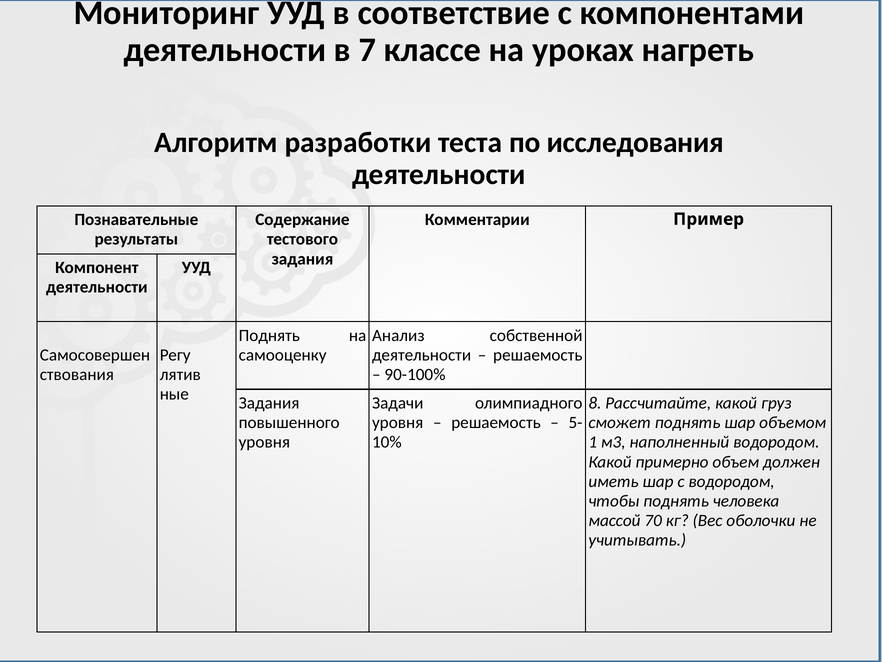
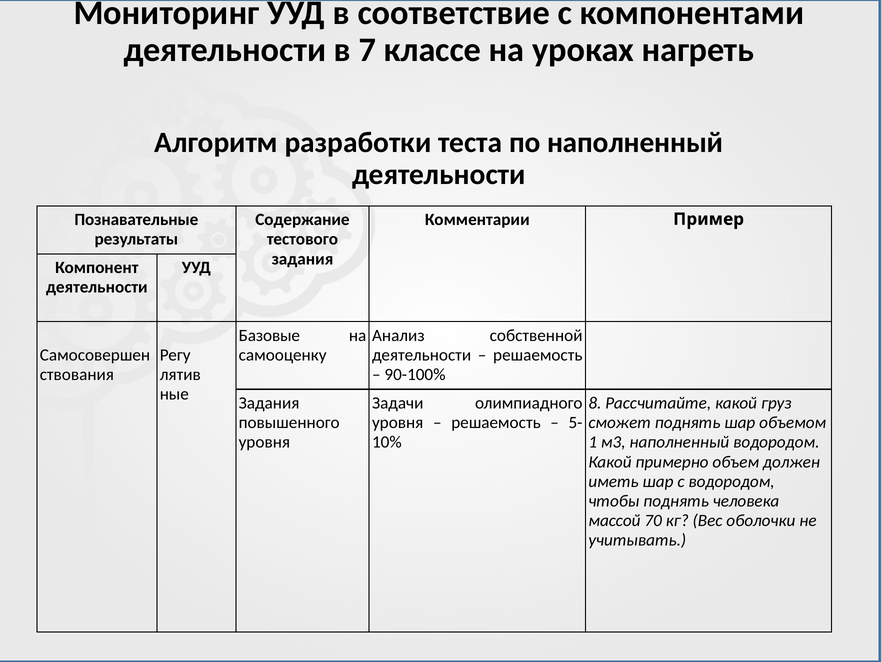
по исследования: исследования -> наполненный
Поднять at (269, 335): Поднять -> Базовые
